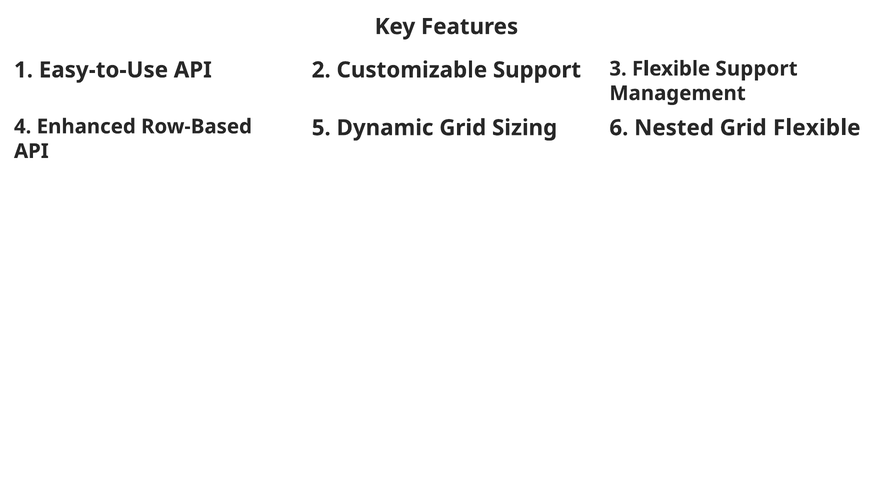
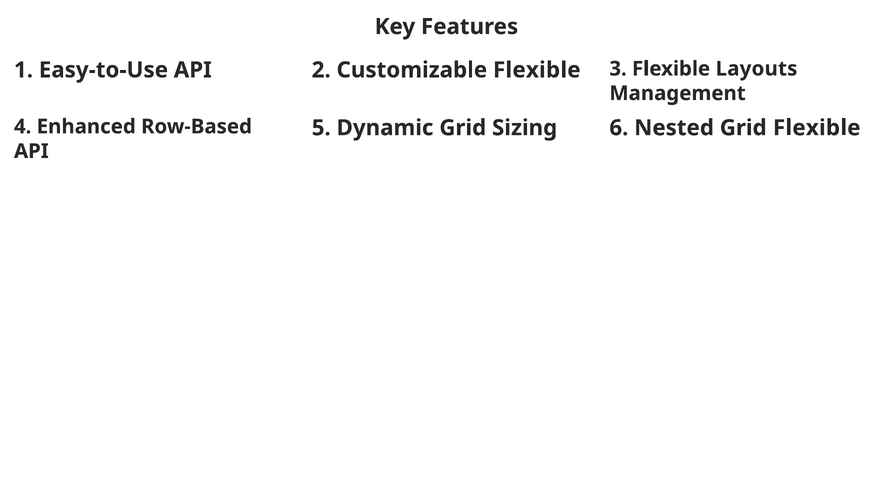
Customizable Support: Support -> Flexible
Flexible Support: Support -> Layouts
